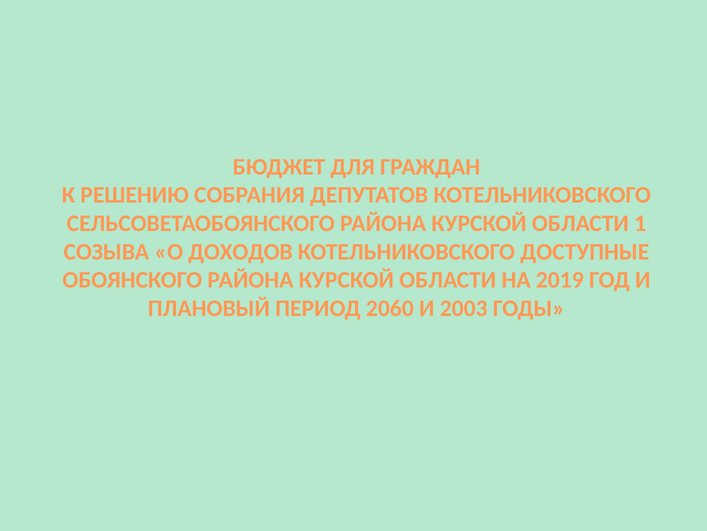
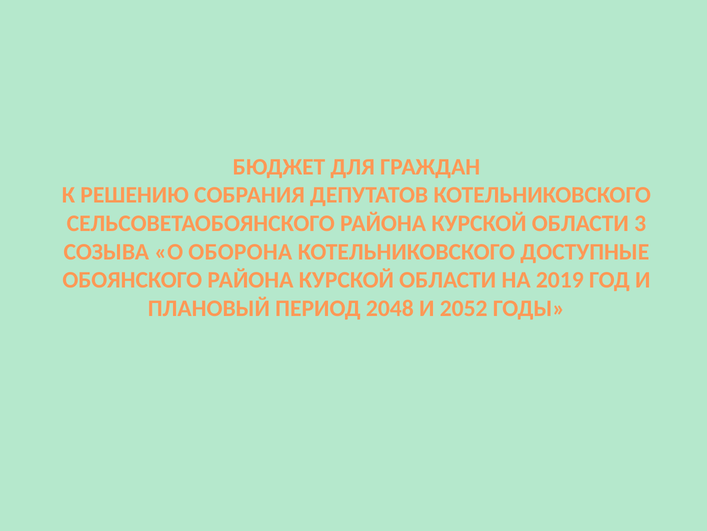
1: 1 -> 3
ДОХОДОВ: ДОХОДОВ -> ОБОРОНА
2060: 2060 -> 2048
2003: 2003 -> 2052
